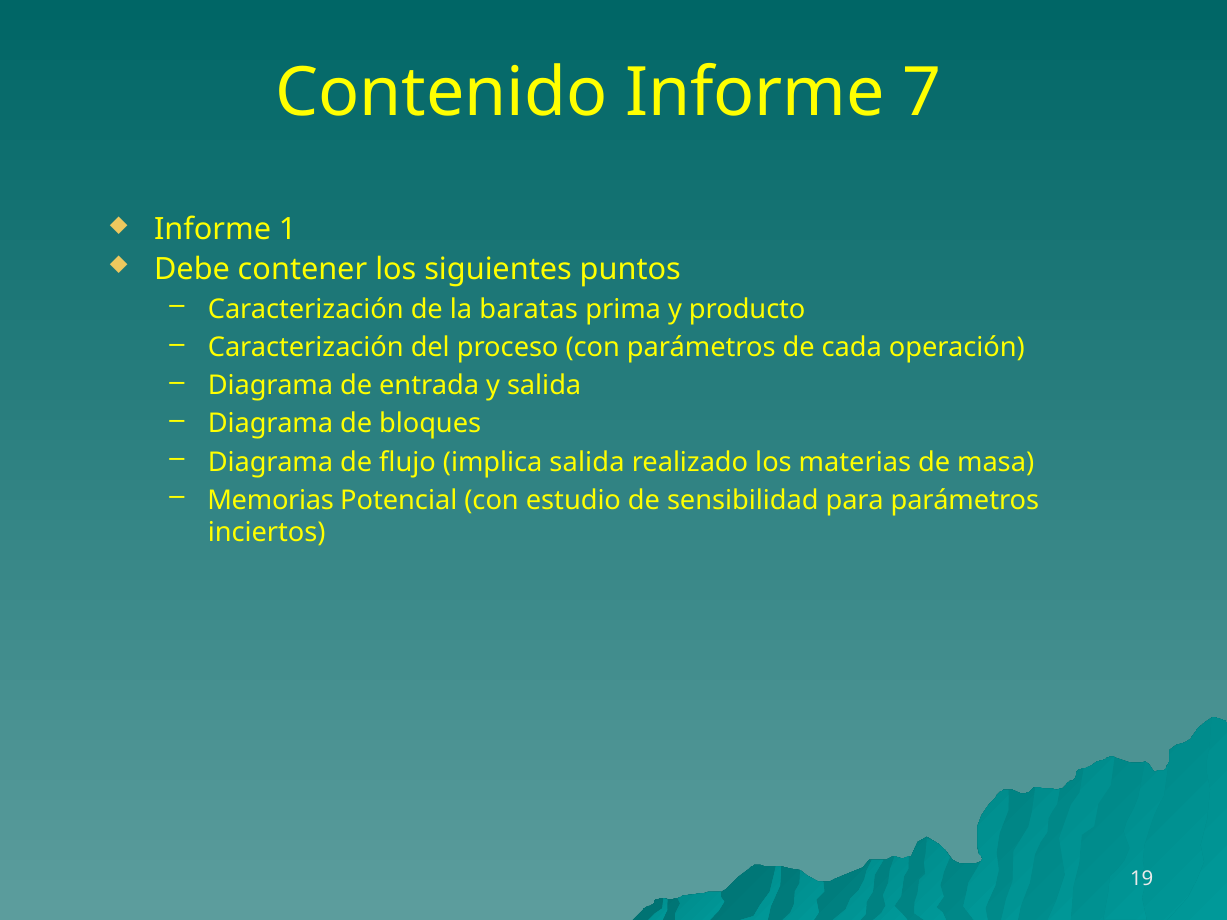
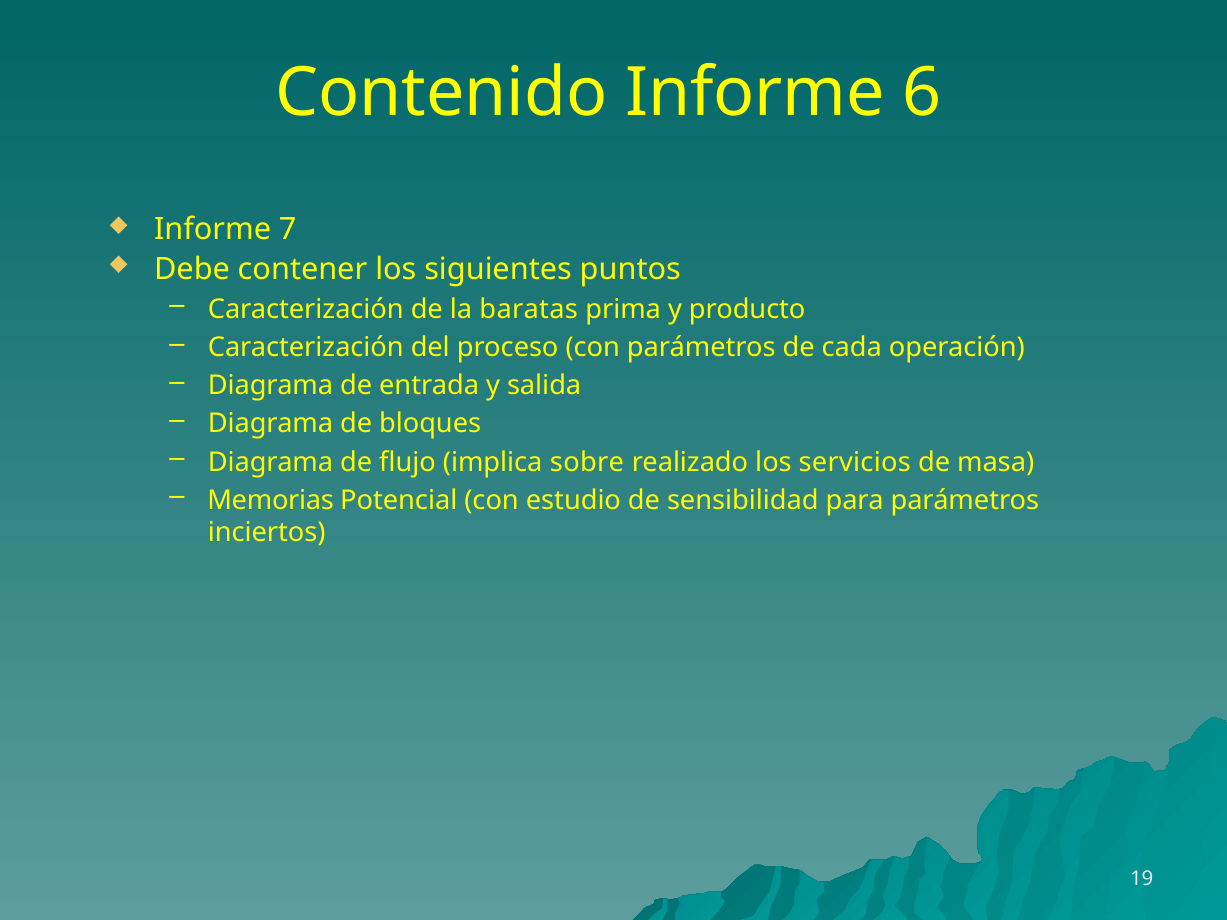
7: 7 -> 6
1: 1 -> 7
implica salida: salida -> sobre
materias: materias -> servicios
